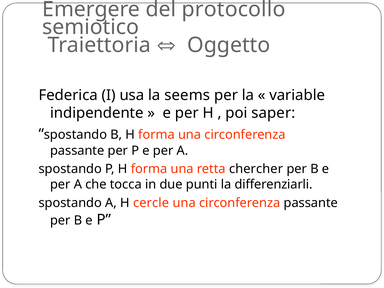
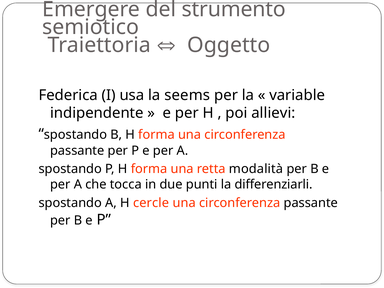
protocollo: protocollo -> strumento
saper: saper -> allievi
chercher: chercher -> modalità
